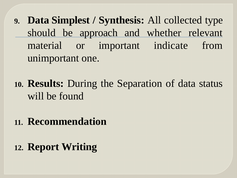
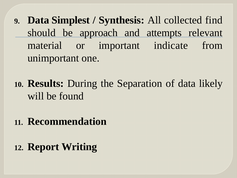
type: type -> find
whether: whether -> attempts
status: status -> likely
